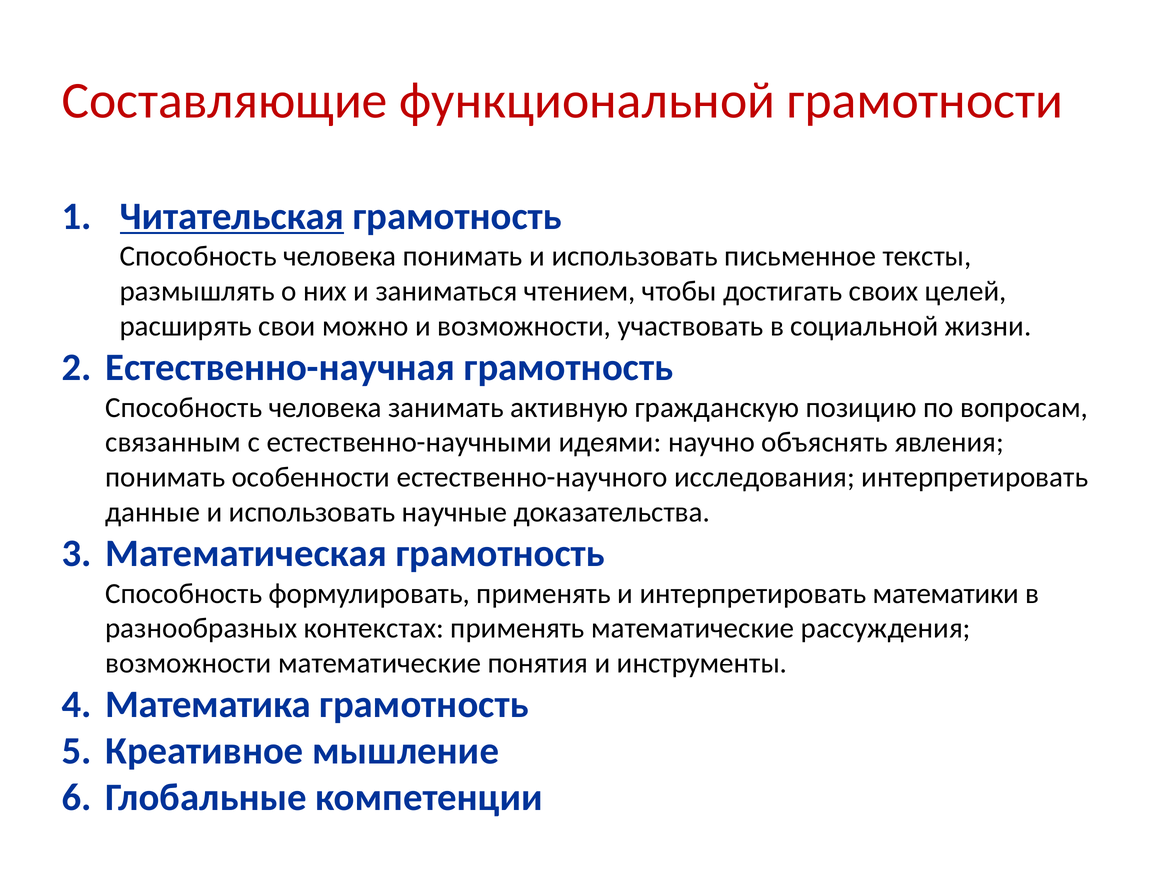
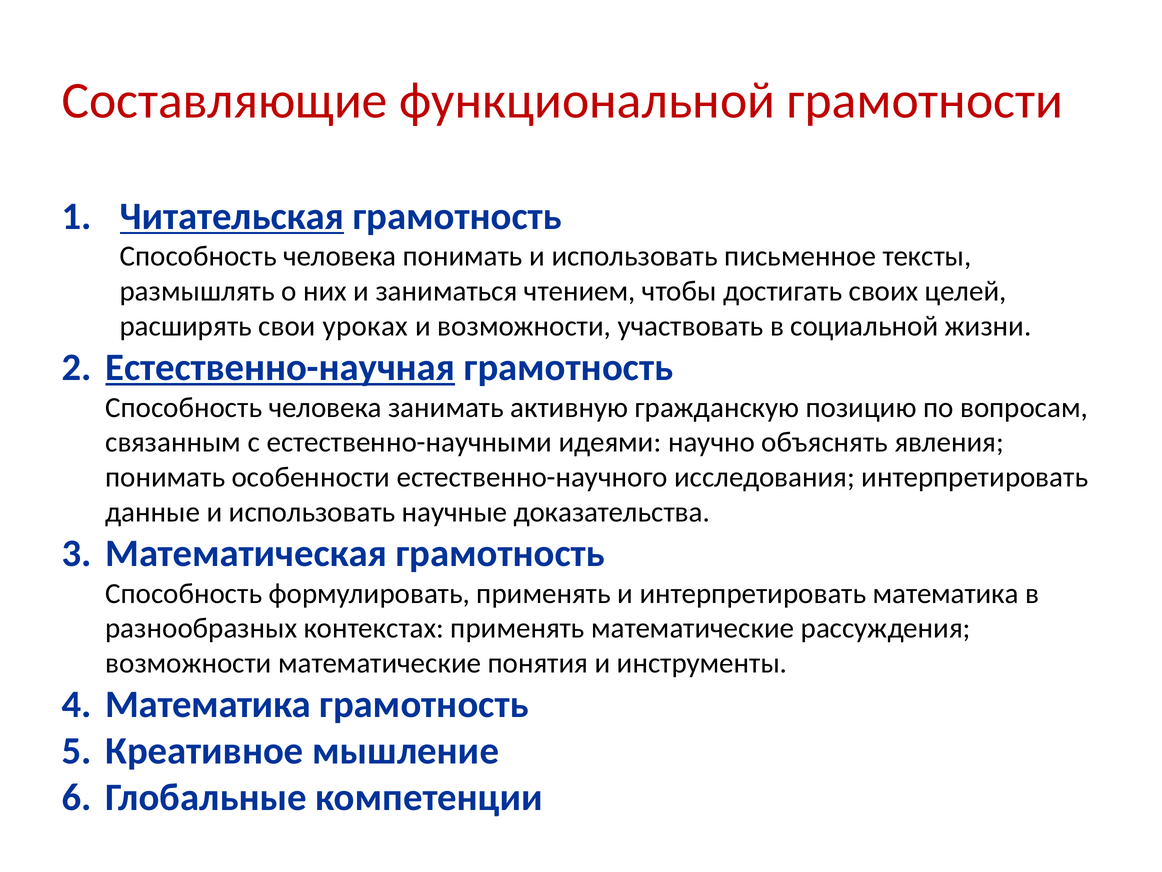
можно: можно -> уроках
Естественно-научная underline: none -> present
интерпретировать математики: математики -> математика
